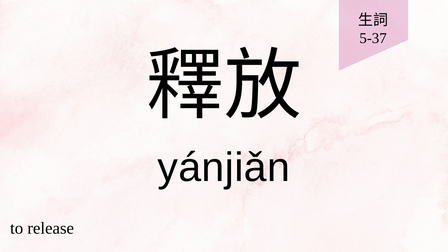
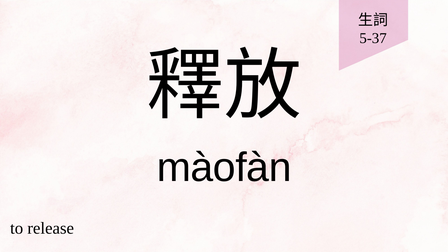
yánjiǎn: yánjiǎn -> màofàn
